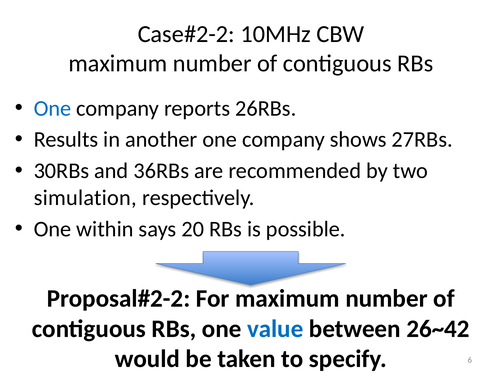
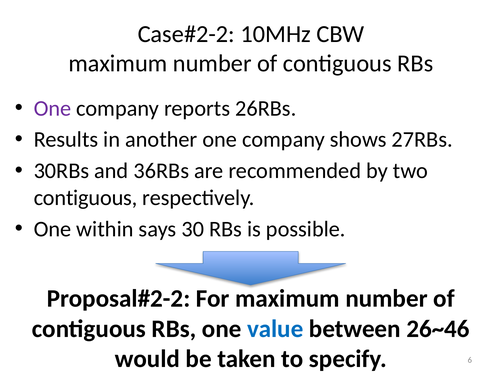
One at (52, 108) colour: blue -> purple
simulation at (85, 197): simulation -> contiguous
20: 20 -> 30
26~42: 26~42 -> 26~46
